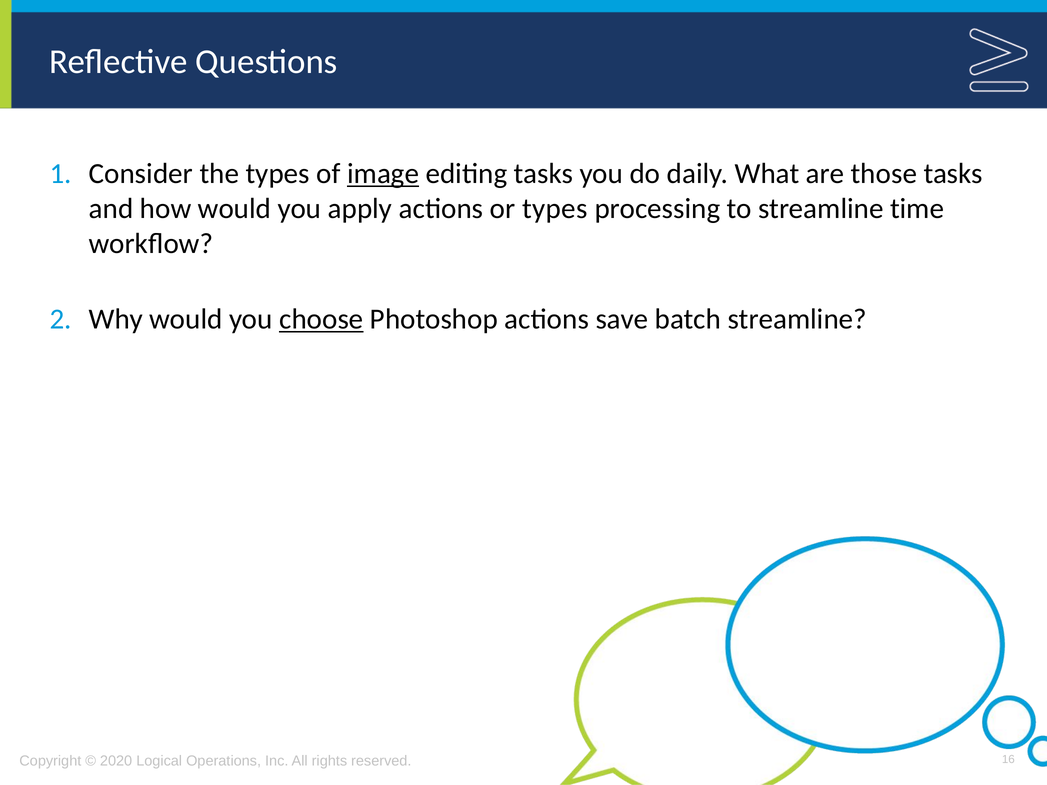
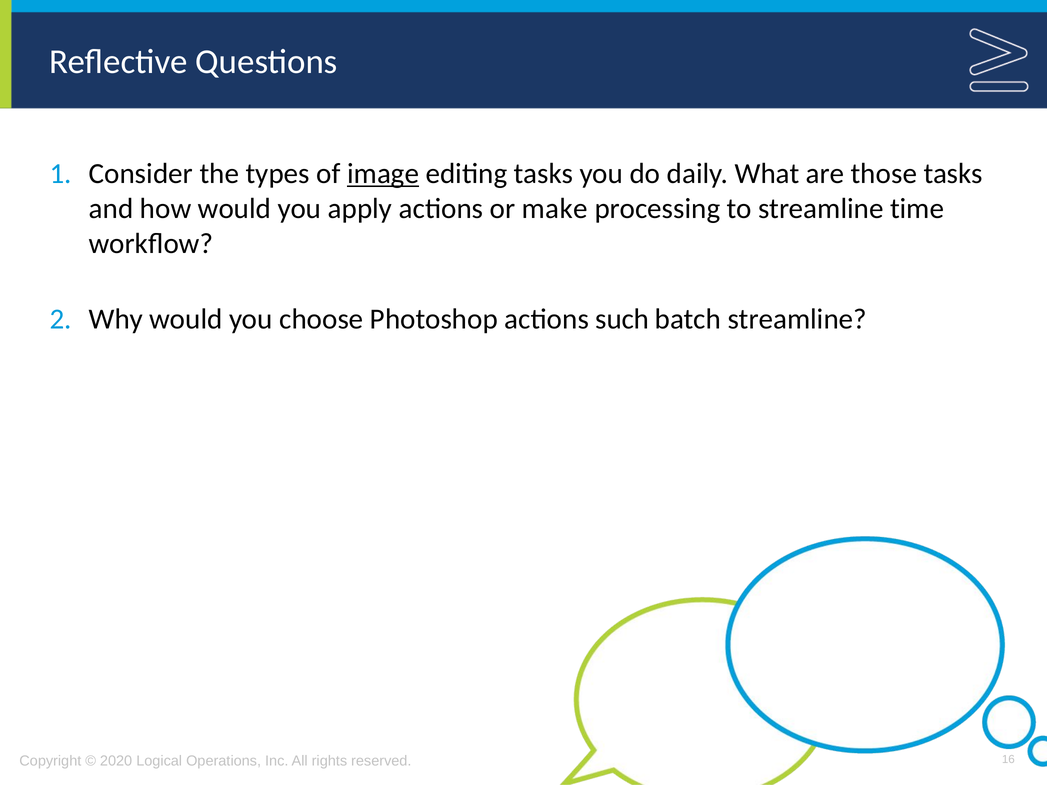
or types: types -> make
choose underline: present -> none
save: save -> such
